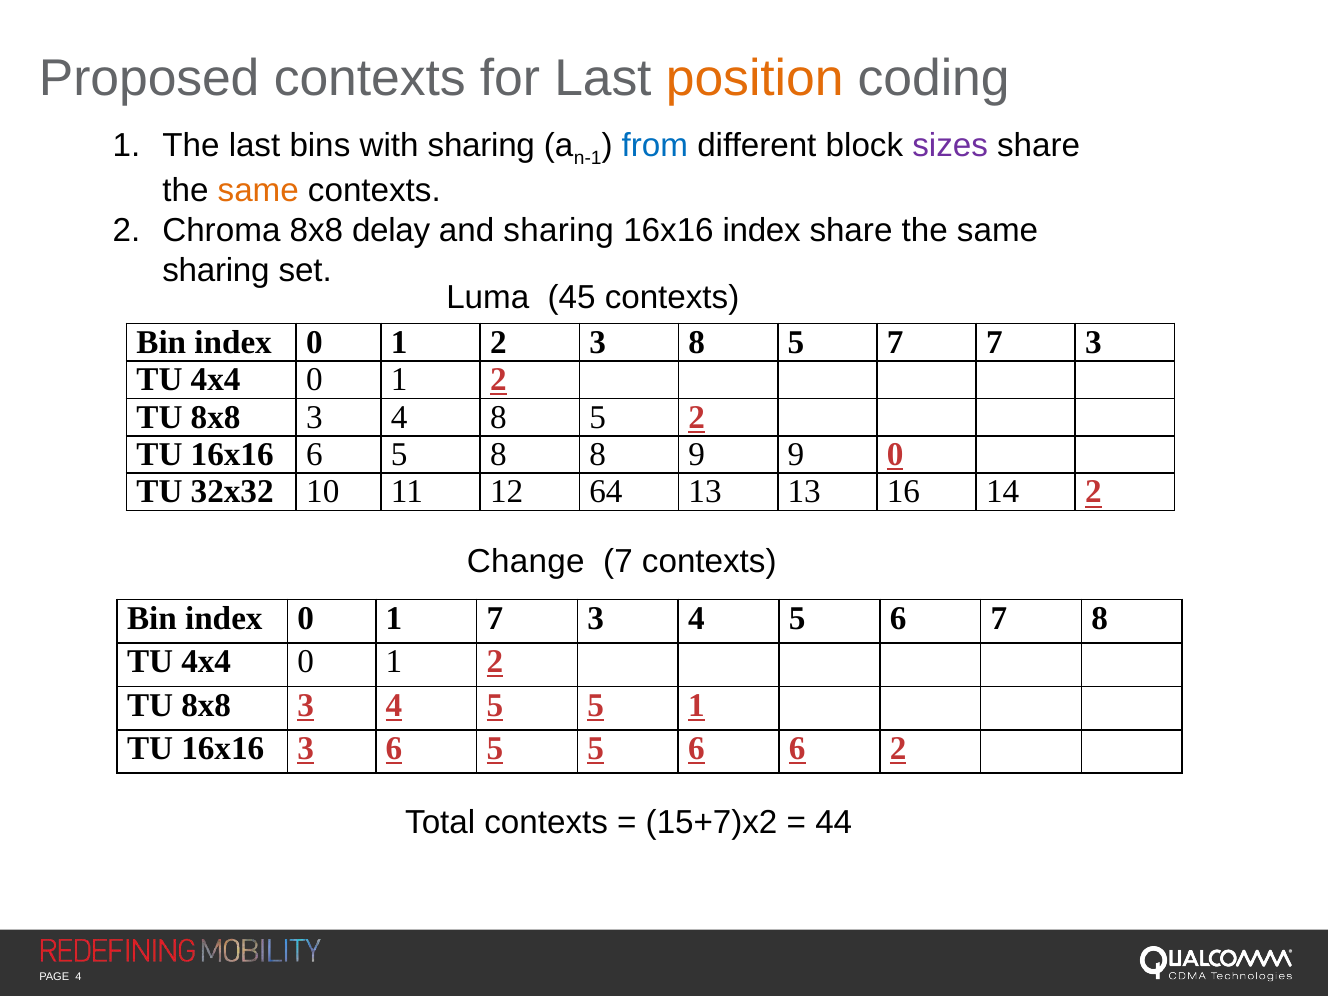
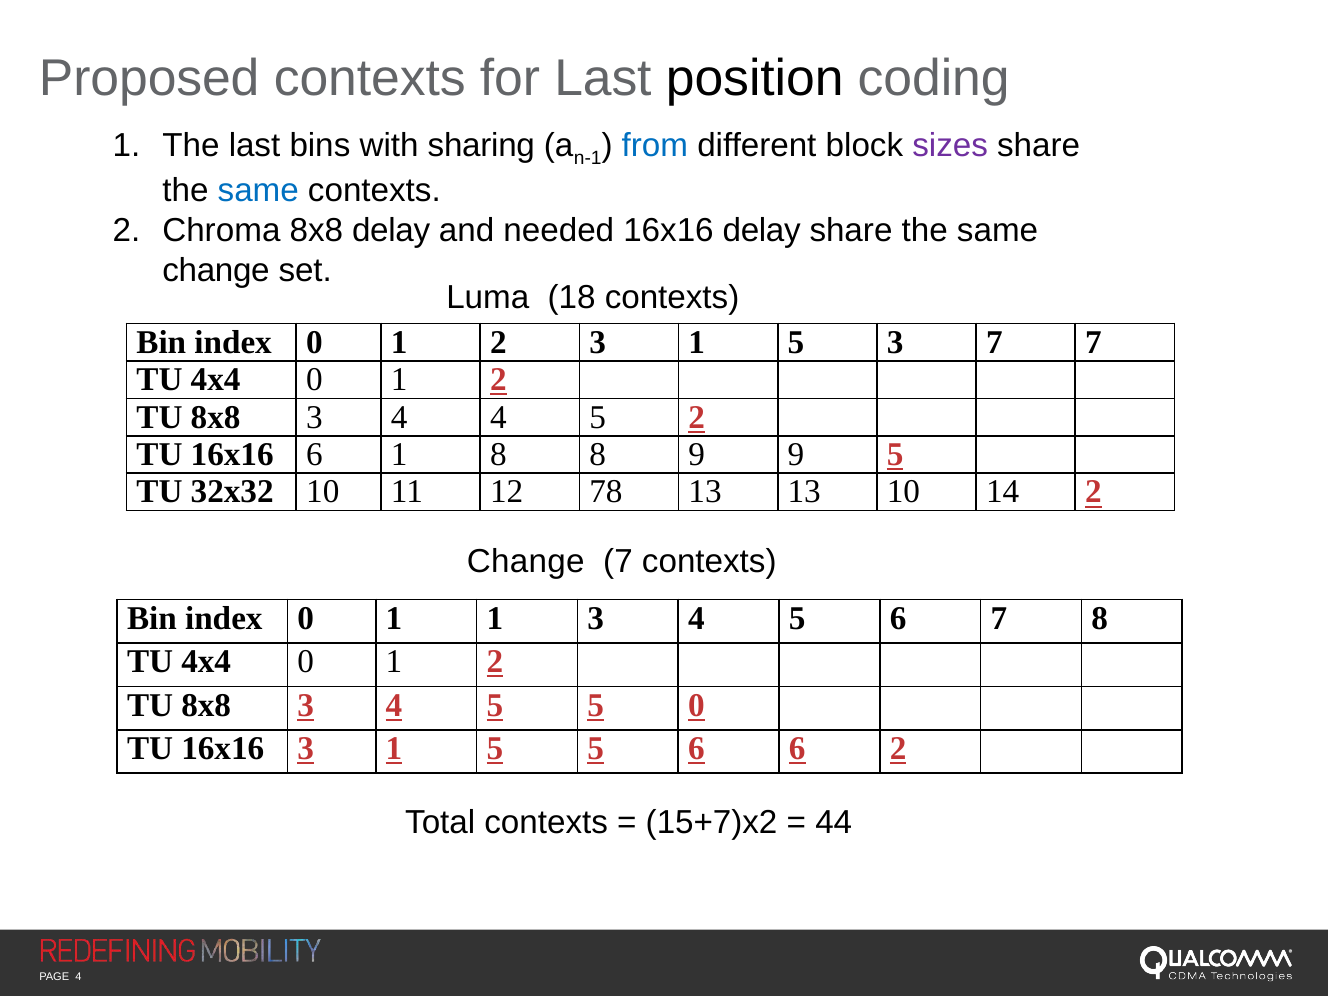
position colour: orange -> black
same at (258, 191) colour: orange -> blue
and sharing: sharing -> needed
16x16 index: index -> delay
sharing at (216, 271): sharing -> change
45: 45 -> 18
2 3 8: 8 -> 1
5 7: 7 -> 3
3 at (1093, 342): 3 -> 7
4 8: 8 -> 4
16x16 6 5: 5 -> 1
9 0: 0 -> 5
64: 64 -> 78
13 16: 16 -> 10
1 7: 7 -> 1
5 1: 1 -> 0
16x16 3 6: 6 -> 1
